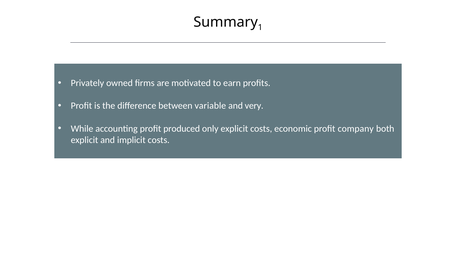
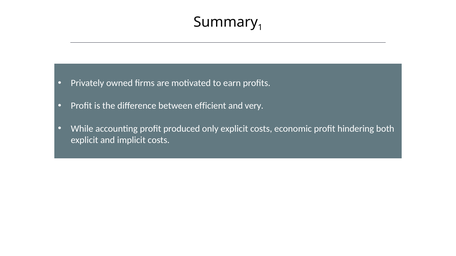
variable: variable -> efficient
company: company -> hindering
